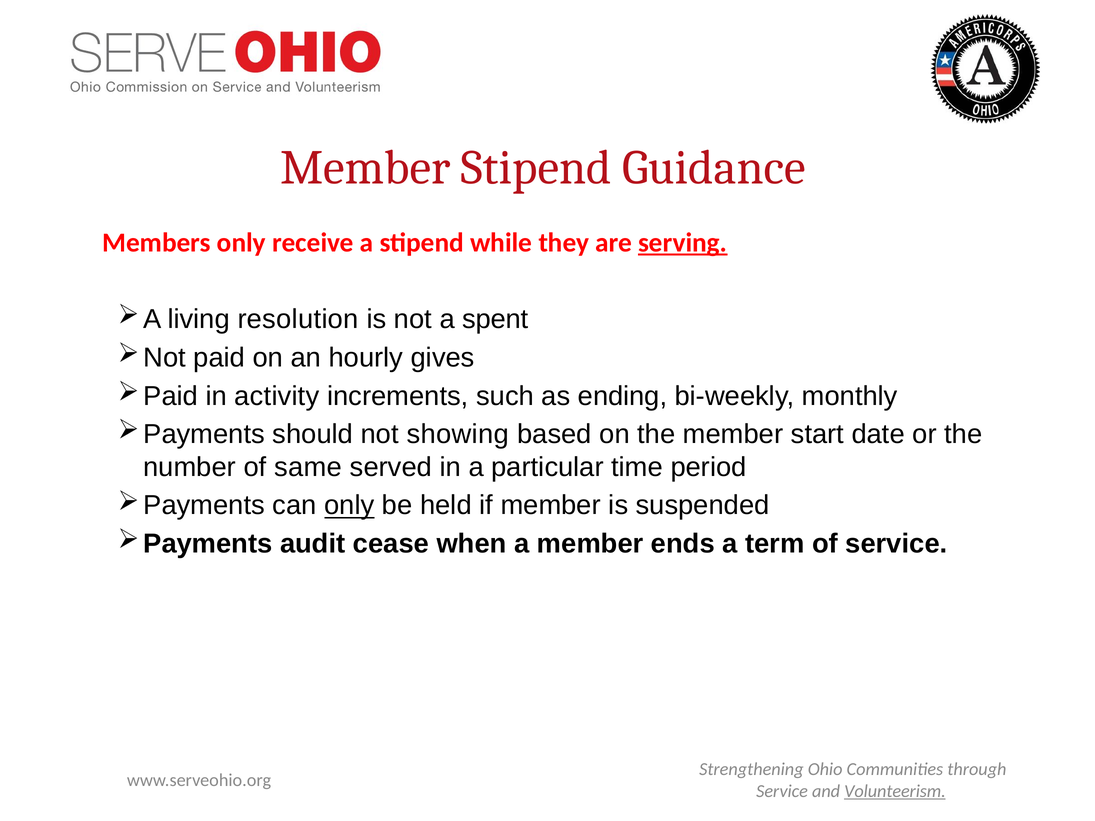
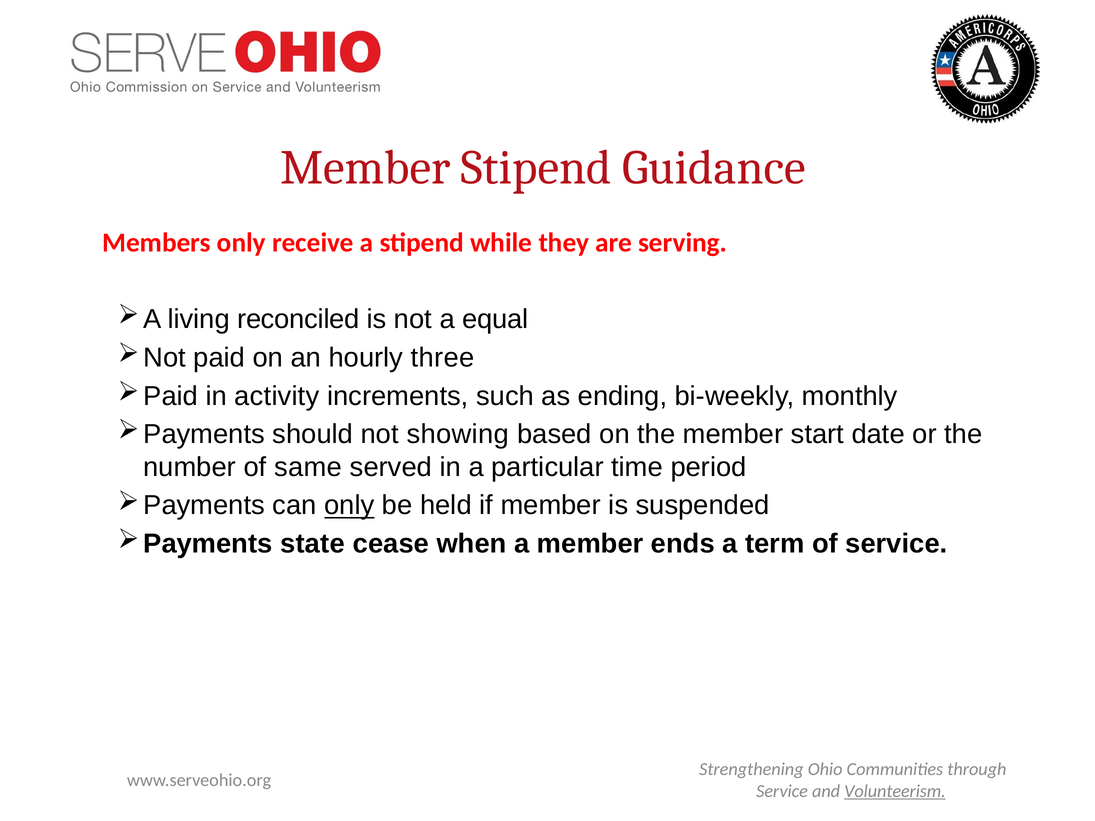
serving underline: present -> none
resolution: resolution -> reconciled
spent: spent -> equal
gives: gives -> three
audit: audit -> state
